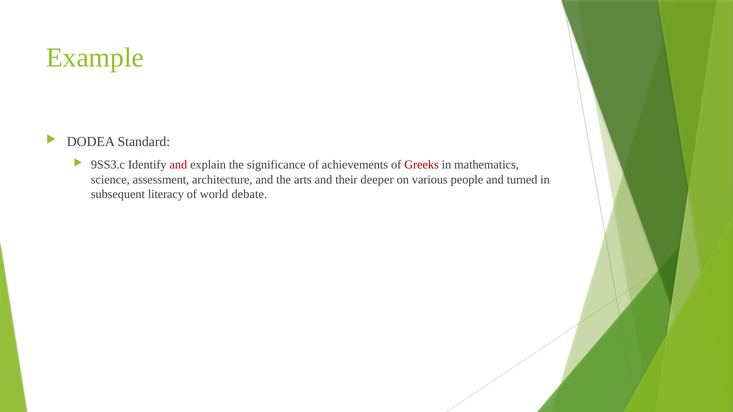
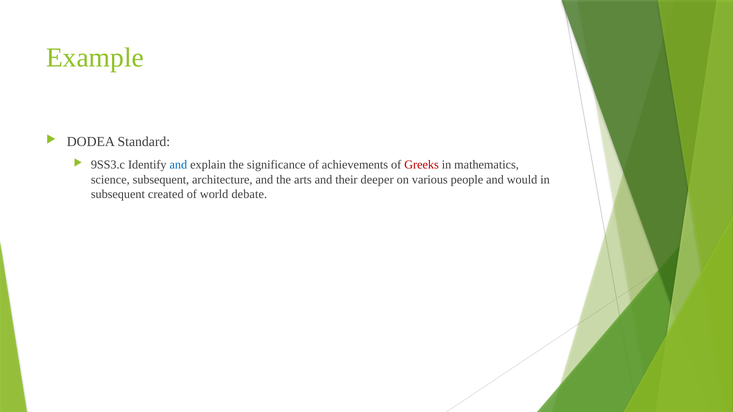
and at (178, 165) colour: red -> blue
science assessment: assessment -> subsequent
turned: turned -> would
literacy: literacy -> created
